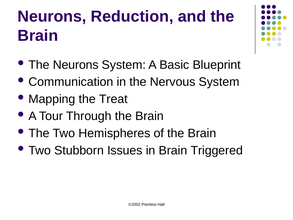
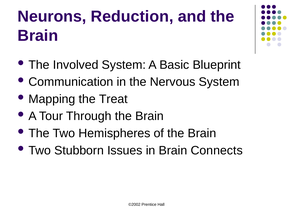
The Neurons: Neurons -> Involved
Triggered: Triggered -> Connects
